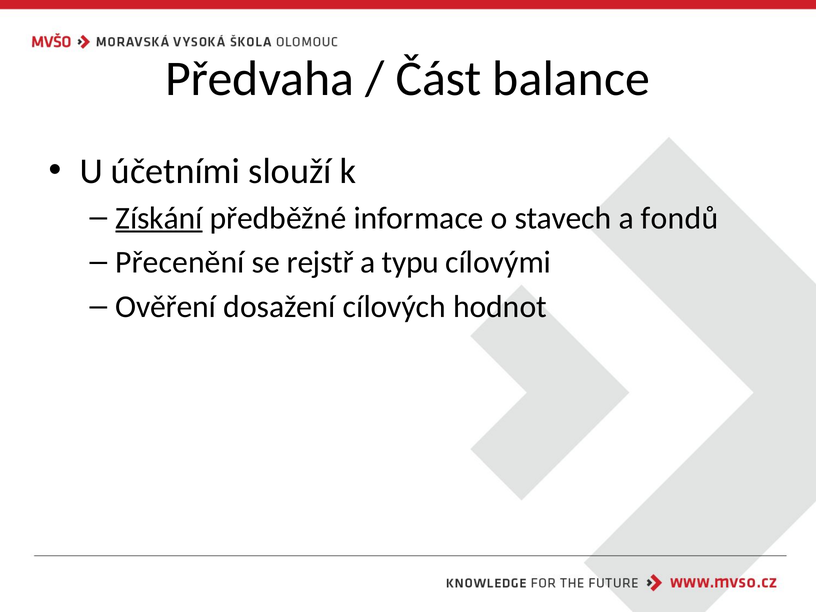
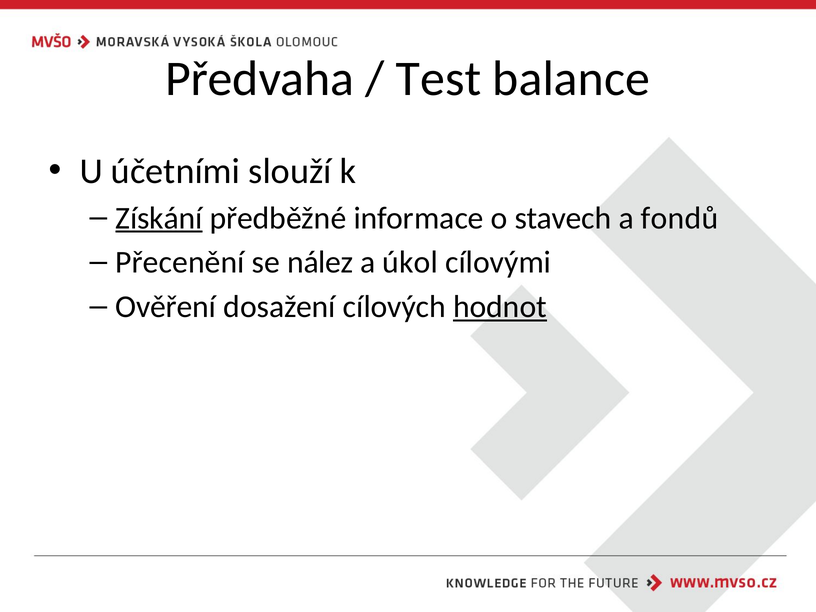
Část: Část -> Test
rejstř: rejstř -> nález
typu: typu -> úkol
hodnot underline: none -> present
